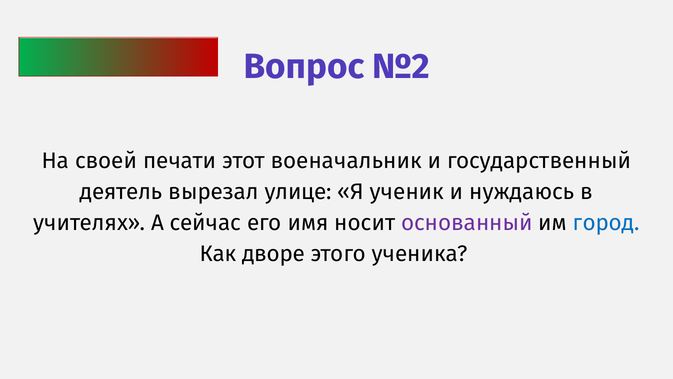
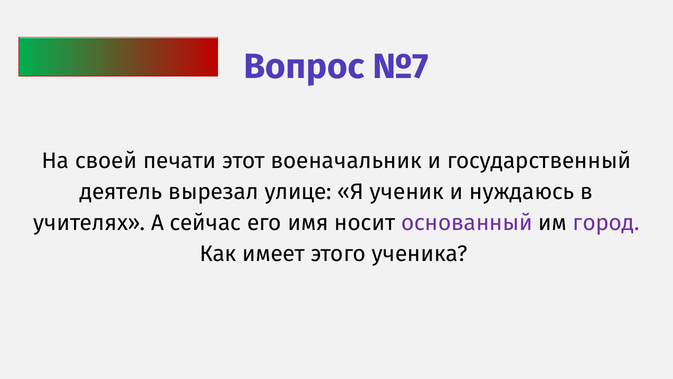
№2: №2 -> №7
город colour: blue -> purple
дворе: дворе -> имеет
